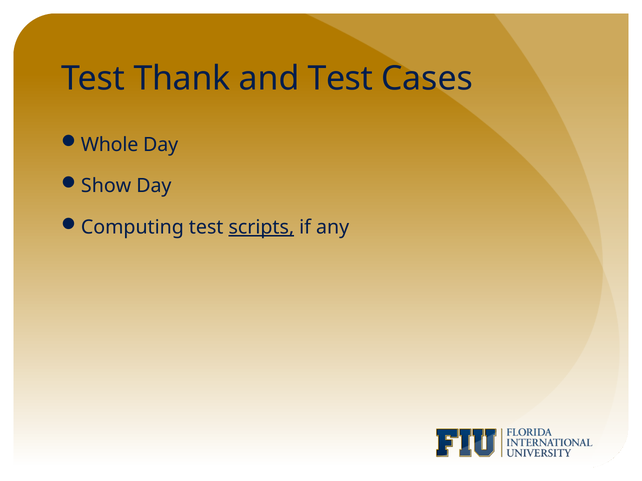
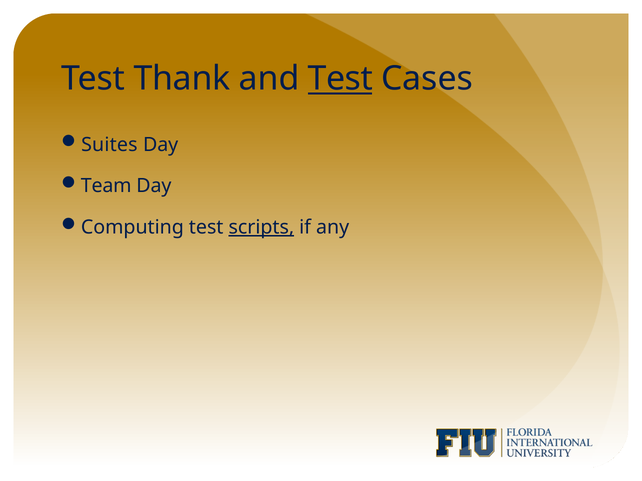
Test at (340, 79) underline: none -> present
Whole: Whole -> Suites
Show: Show -> Team
